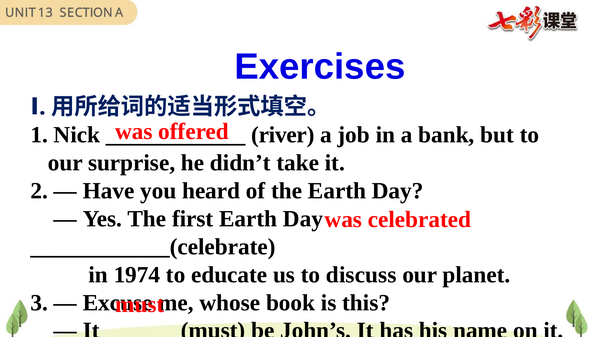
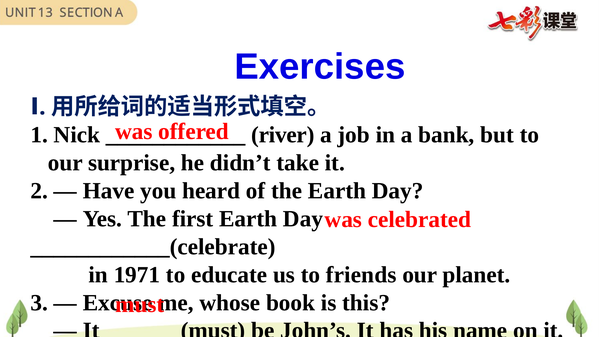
1974: 1974 -> 1971
discuss: discuss -> friends
